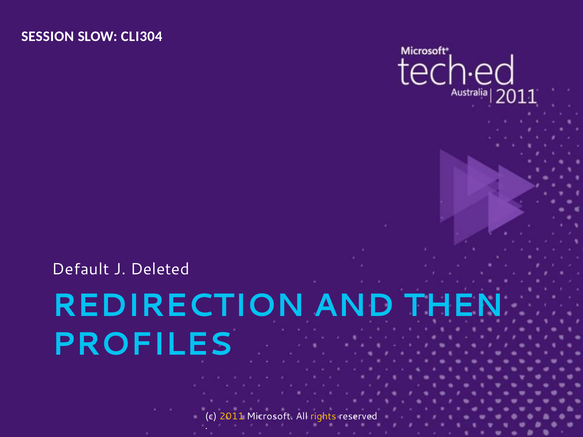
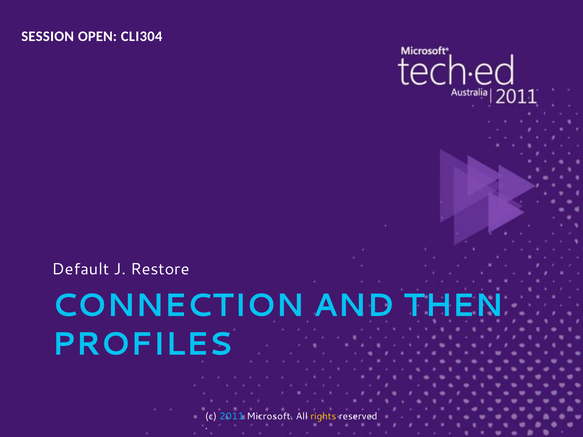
SLOW: SLOW -> OPEN
Deleted: Deleted -> Restore
REDIRECTION: REDIRECTION -> CONNECTION
2011 colour: yellow -> light blue
